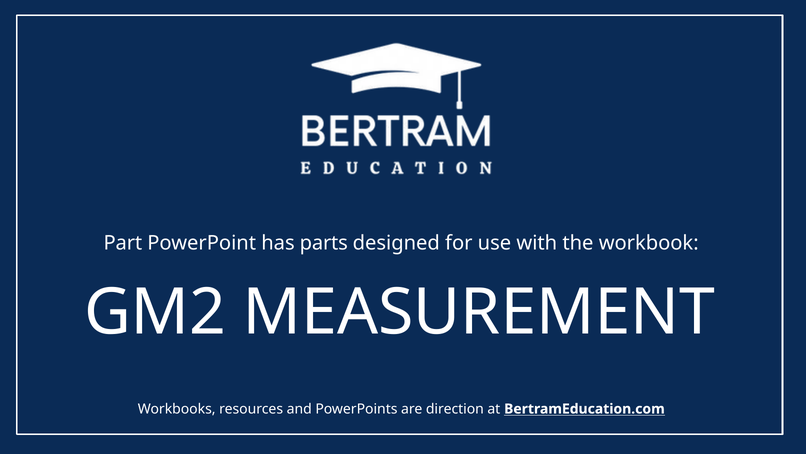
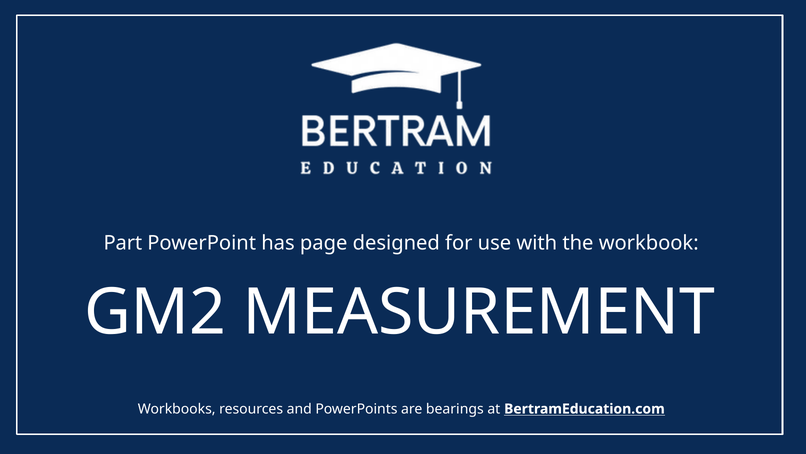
parts: parts -> page
direction: direction -> bearings
